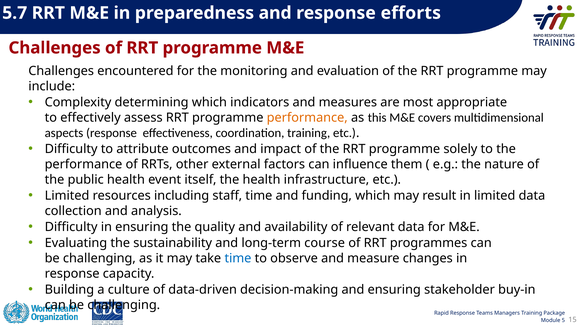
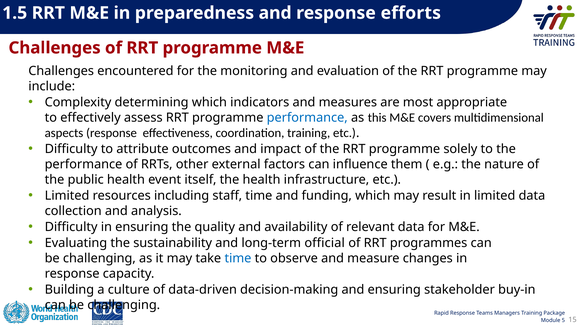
5.7: 5.7 -> 1.5
performance at (307, 118) colour: orange -> blue
course: course -> official
